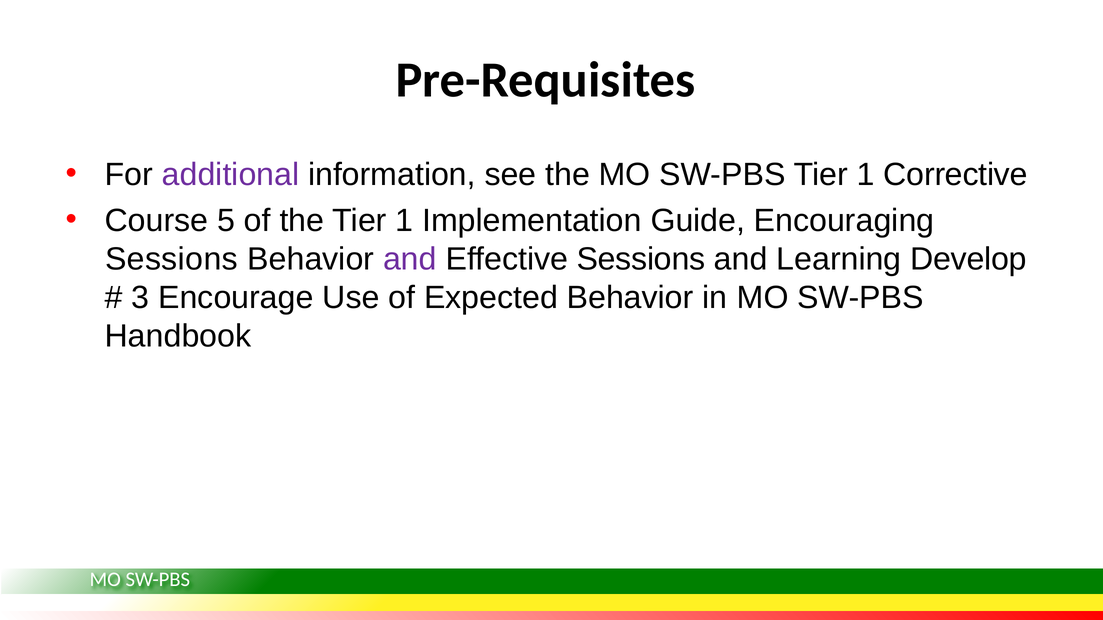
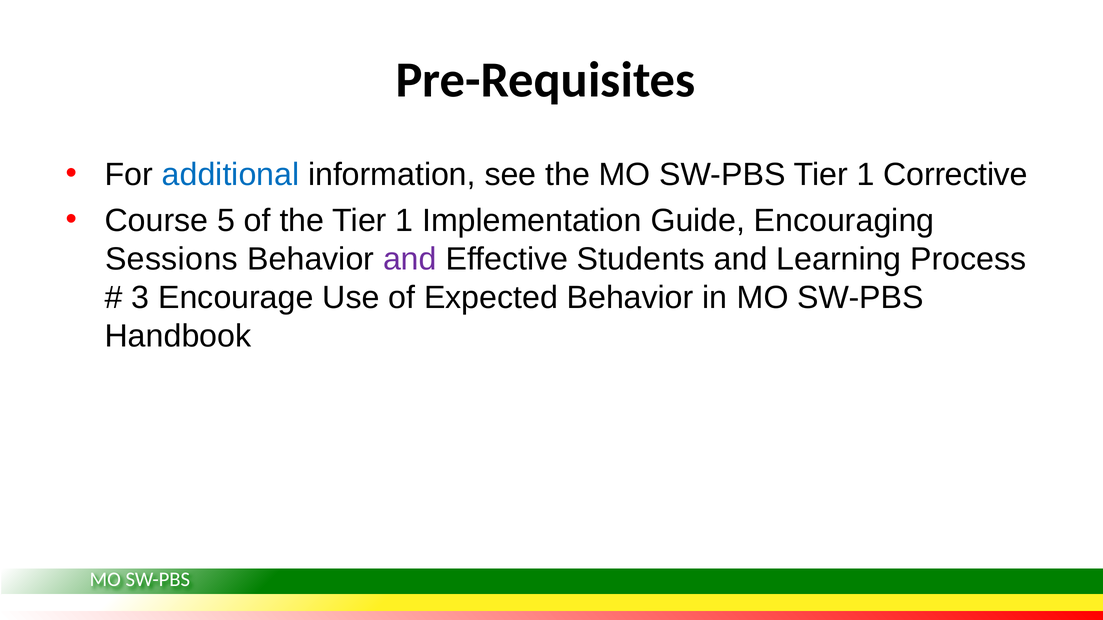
additional colour: purple -> blue
Effective Sessions: Sessions -> Students
Develop: Develop -> Process
